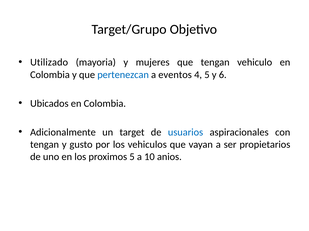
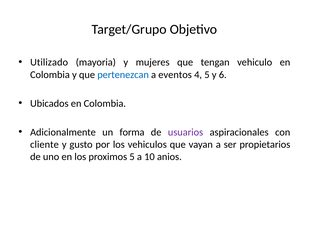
target: target -> forma
usuarios colour: blue -> purple
tengan at (45, 145): tengan -> cliente
